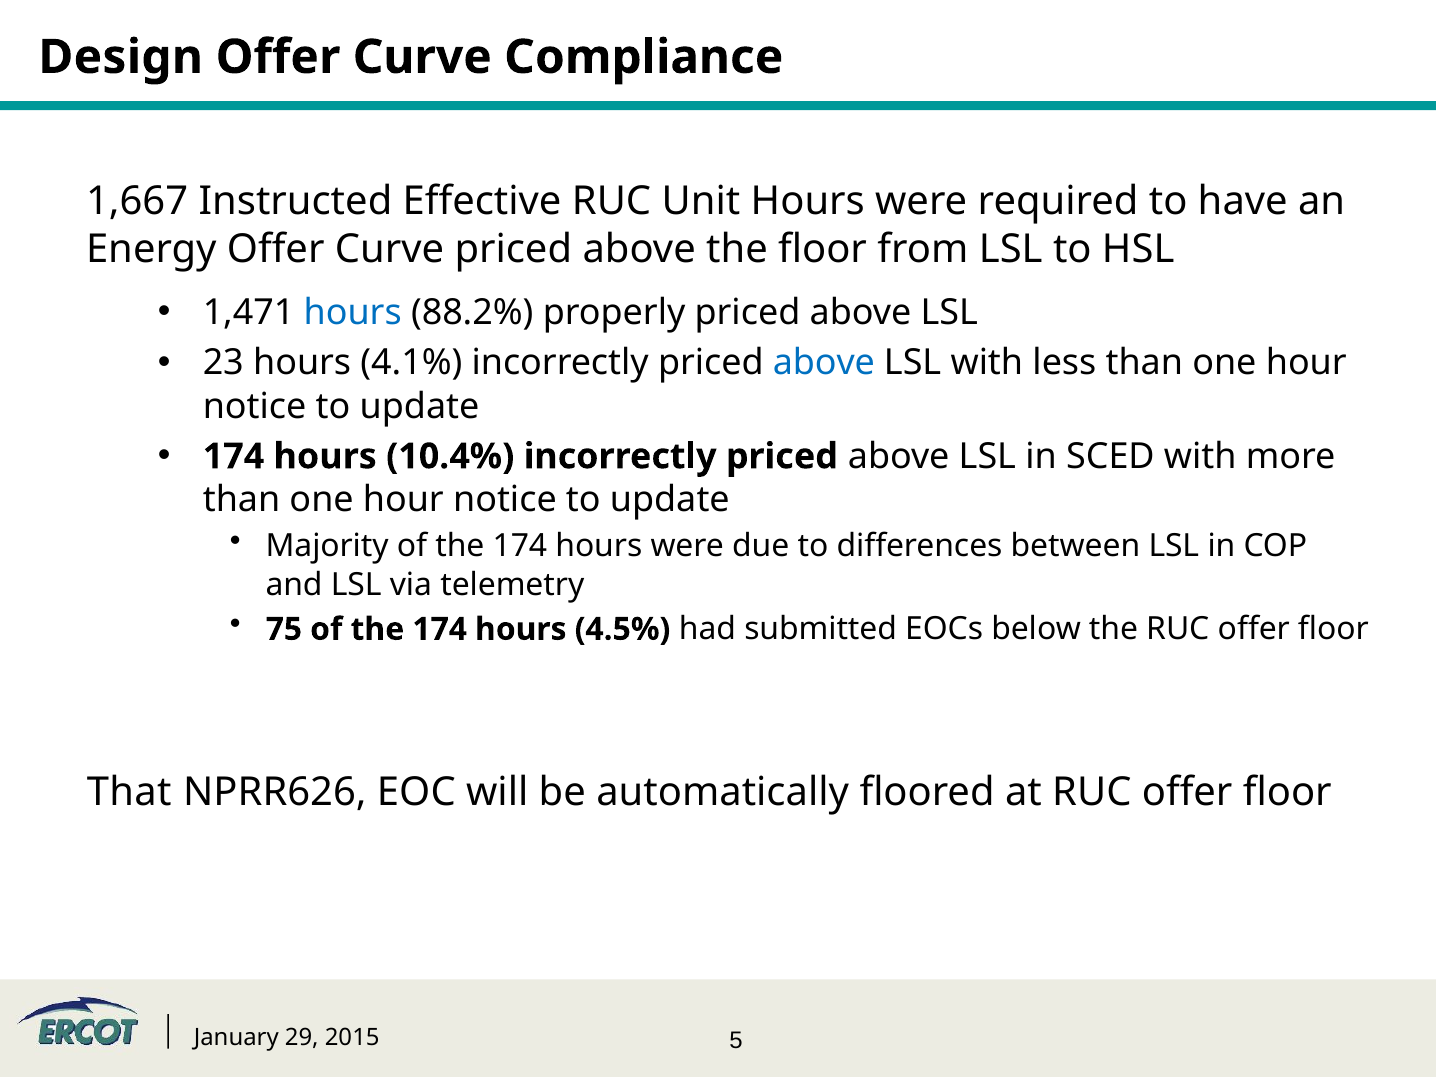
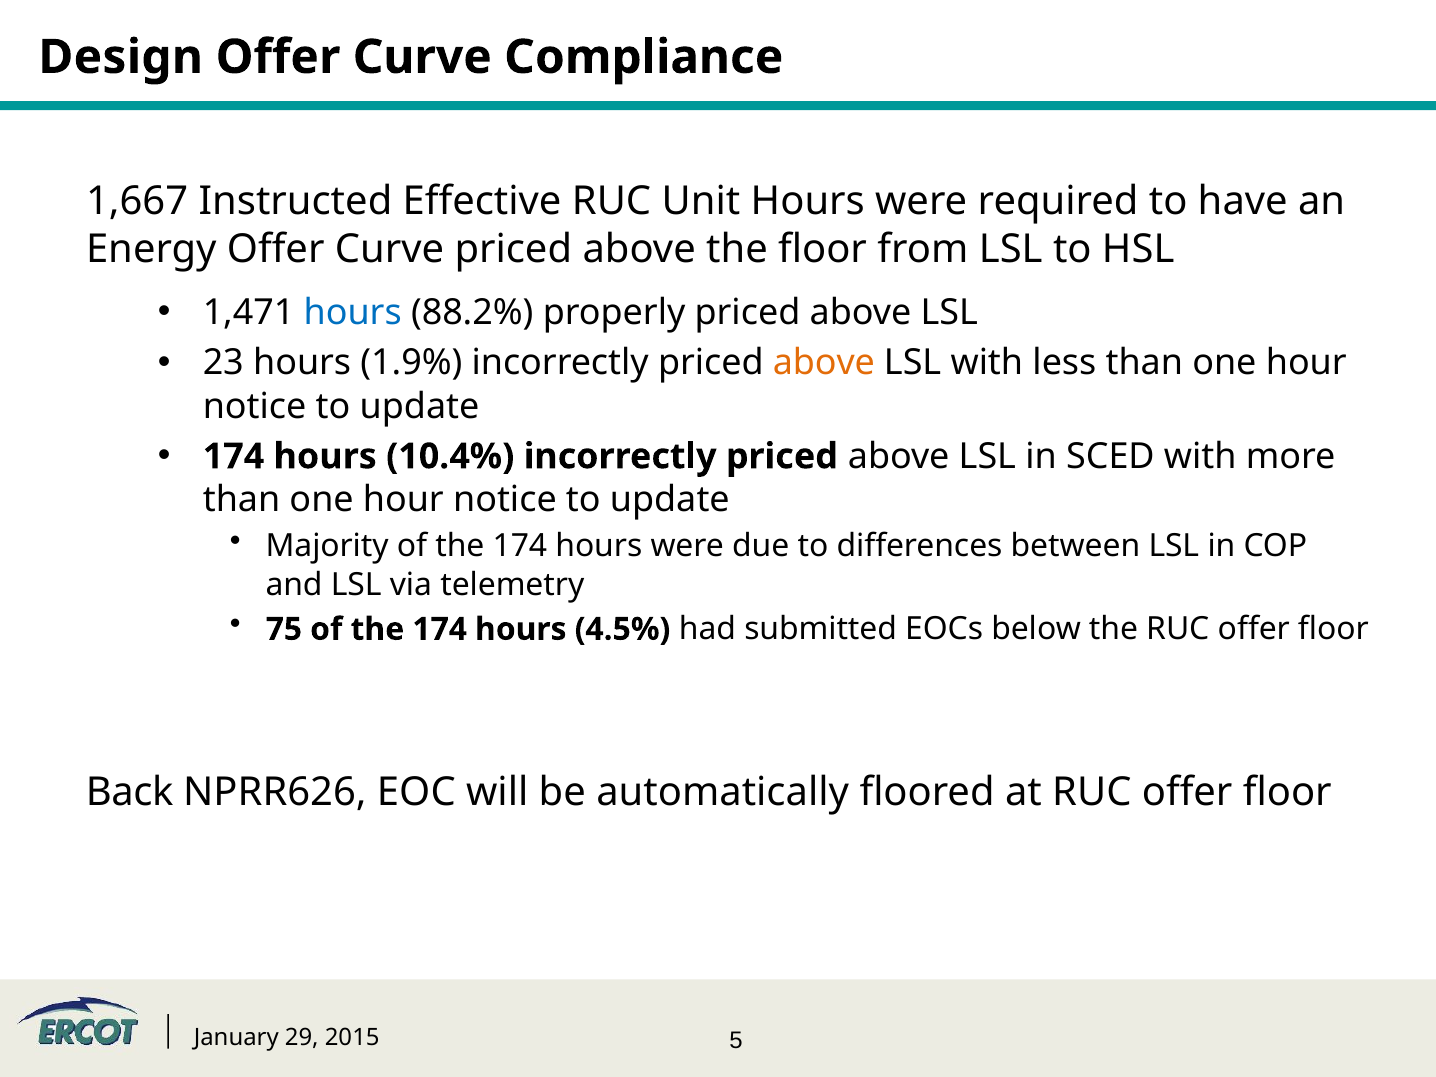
4.1%: 4.1% -> 1.9%
above at (824, 363) colour: blue -> orange
That: That -> Back
